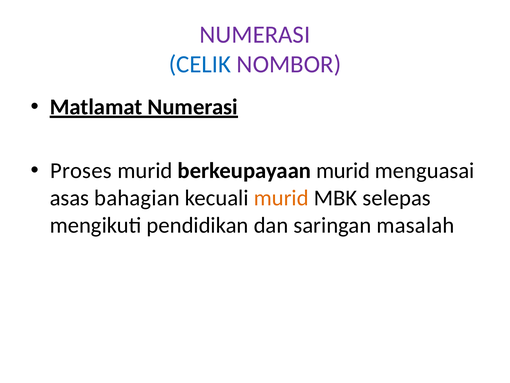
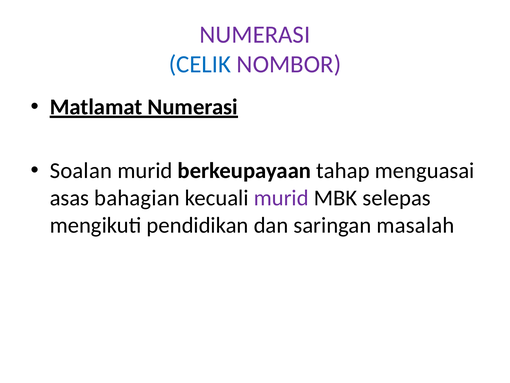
Proses: Proses -> Soalan
berkeupayaan murid: murid -> tahap
murid at (281, 198) colour: orange -> purple
